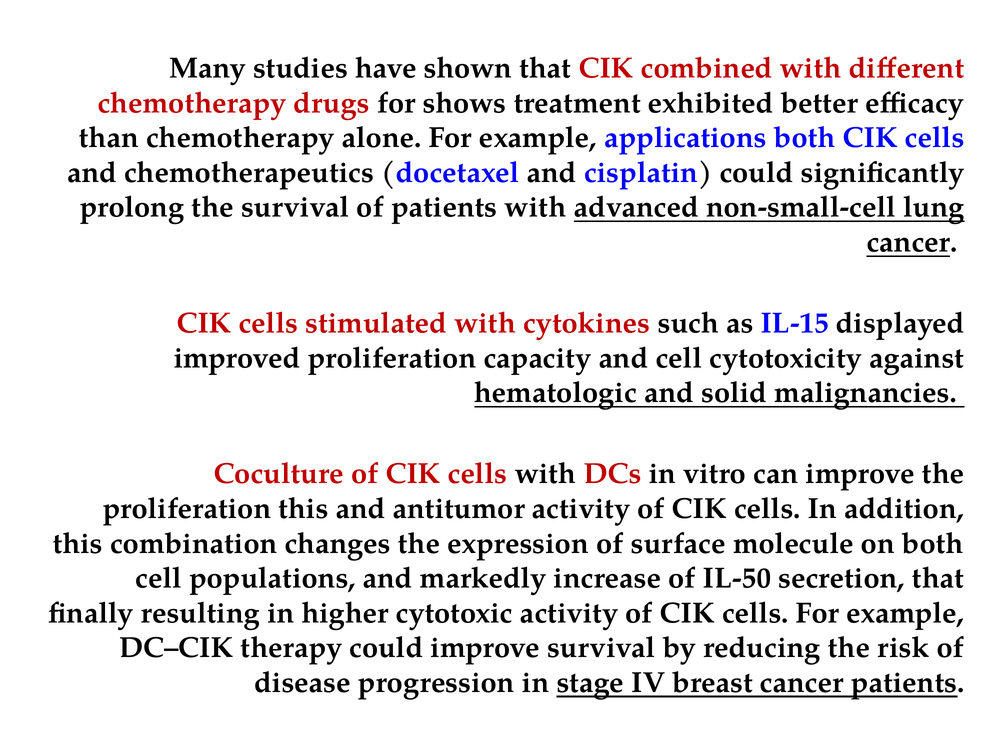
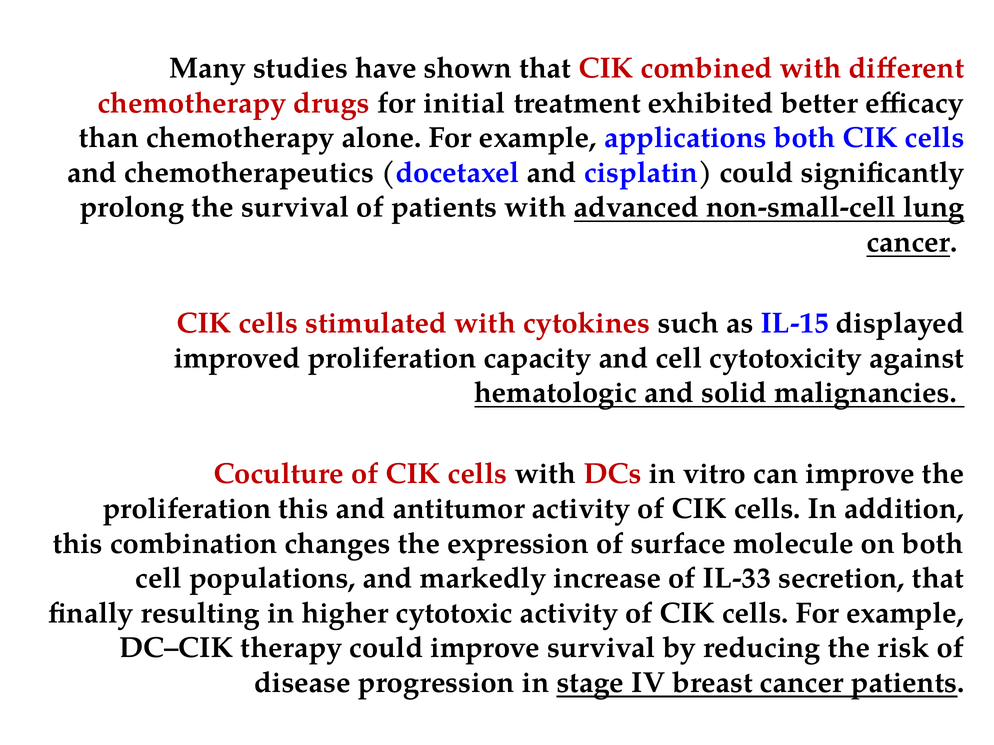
shows: shows -> initial
IL-50: IL-50 -> IL-33
